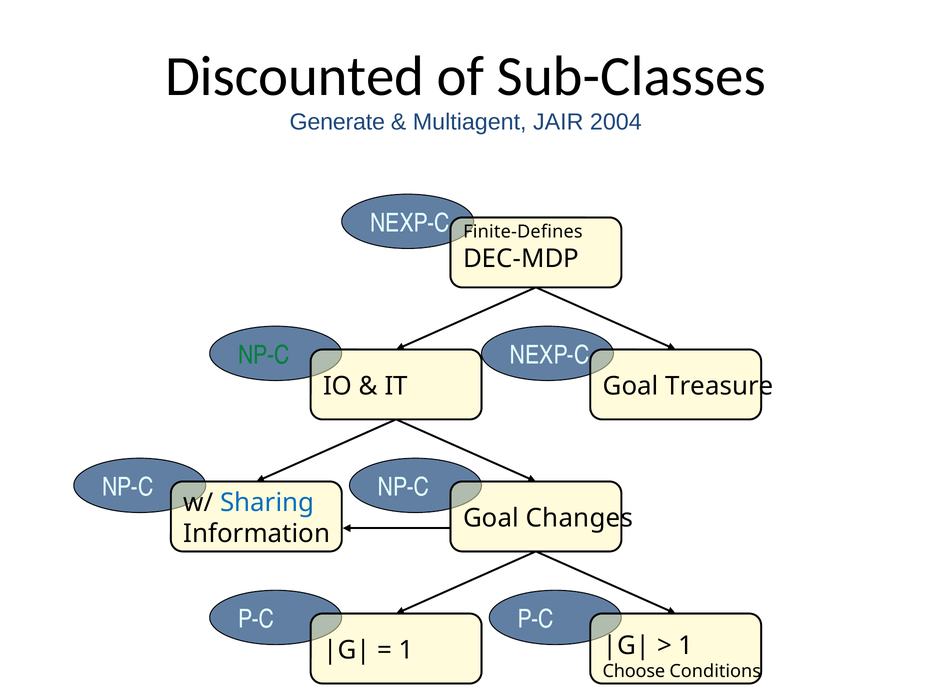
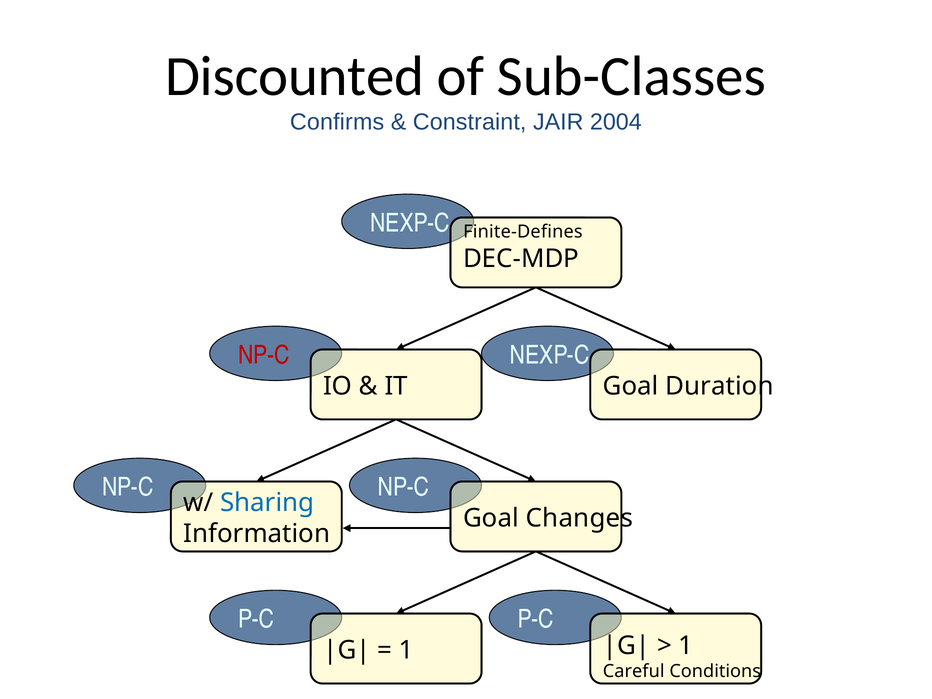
Generate: Generate -> Confirms
Multiagent: Multiagent -> Constraint
NP-C at (264, 355) colour: green -> red
Treasure: Treasure -> Duration
Choose: Choose -> Careful
